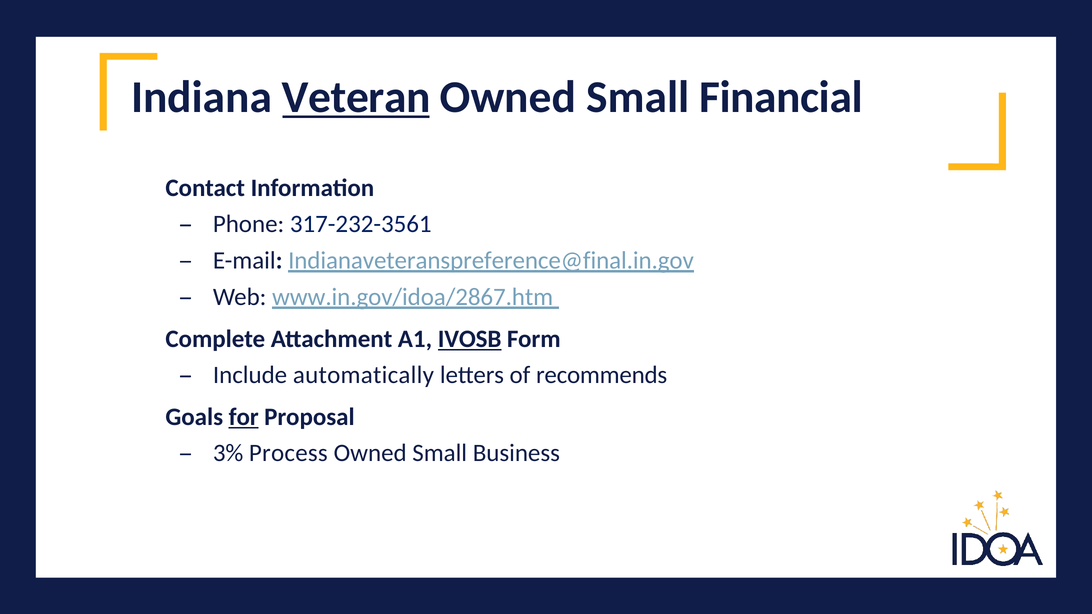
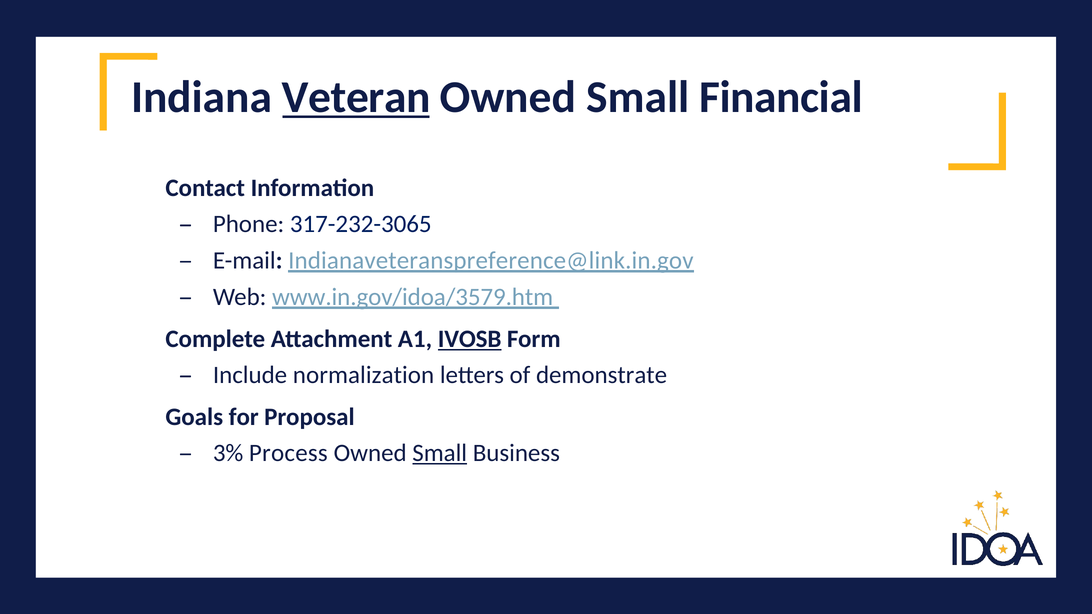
317-232-3561: 317-232-3561 -> 317-232-3065
Indianaveteranspreference@final.in.gov: Indianaveteranspreference@final.in.gov -> Indianaveteranspreference@link.in.gov
www.in.gov/idoa/2867.htm: www.in.gov/idoa/2867.htm -> www.in.gov/idoa/3579.htm
automatically: automatically -> normalization
recommends: recommends -> demonstrate
for underline: present -> none
Small at (440, 453) underline: none -> present
